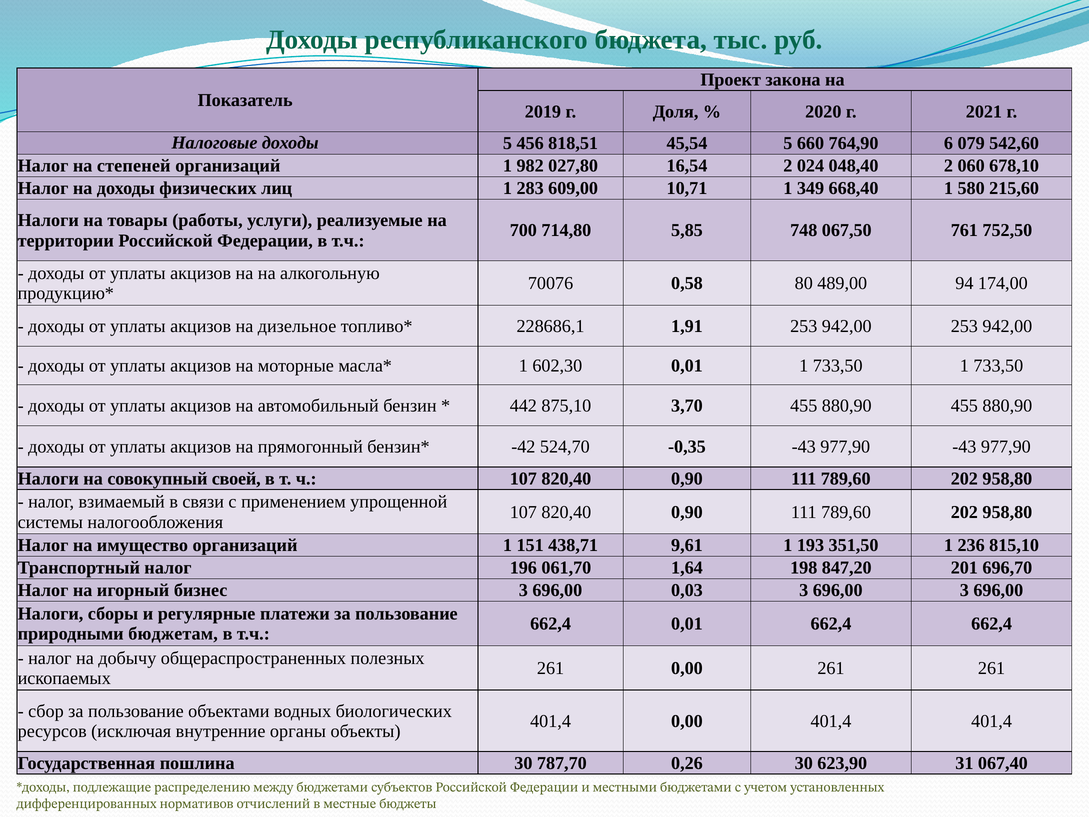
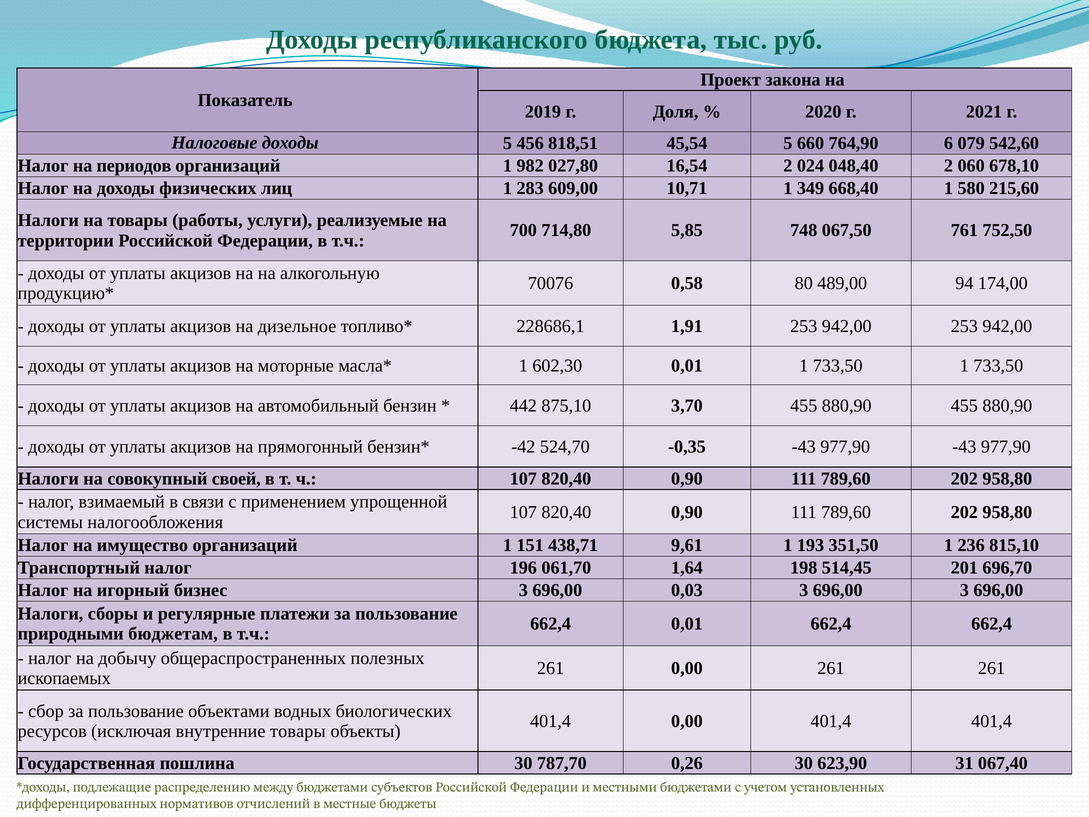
степеней: степеней -> периодов
847,20: 847,20 -> 514,45
внутренние органы: органы -> товары
